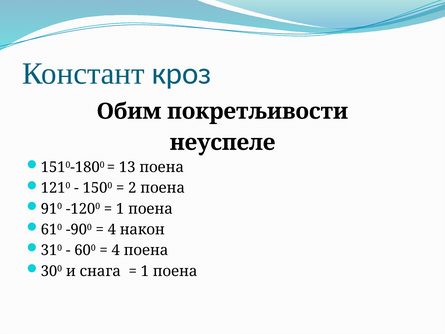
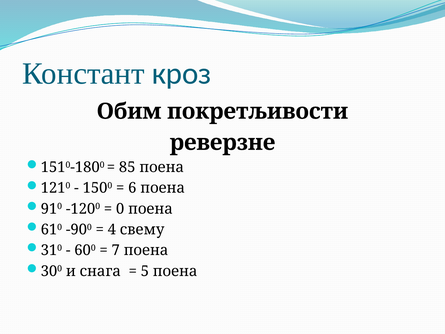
неуспеле: неуспеле -> реверзне
13: 13 -> 85
2: 2 -> 6
1 at (120, 209): 1 -> 0
након: након -> свему
4 at (116, 250): 4 -> 7
1 at (145, 271): 1 -> 5
